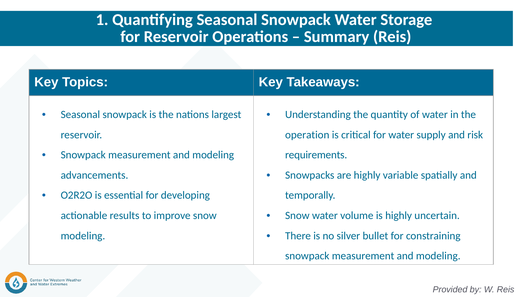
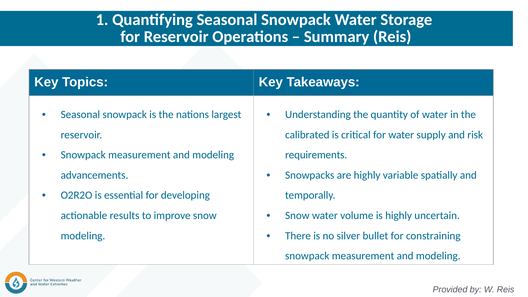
operation: operation -> calibrated
